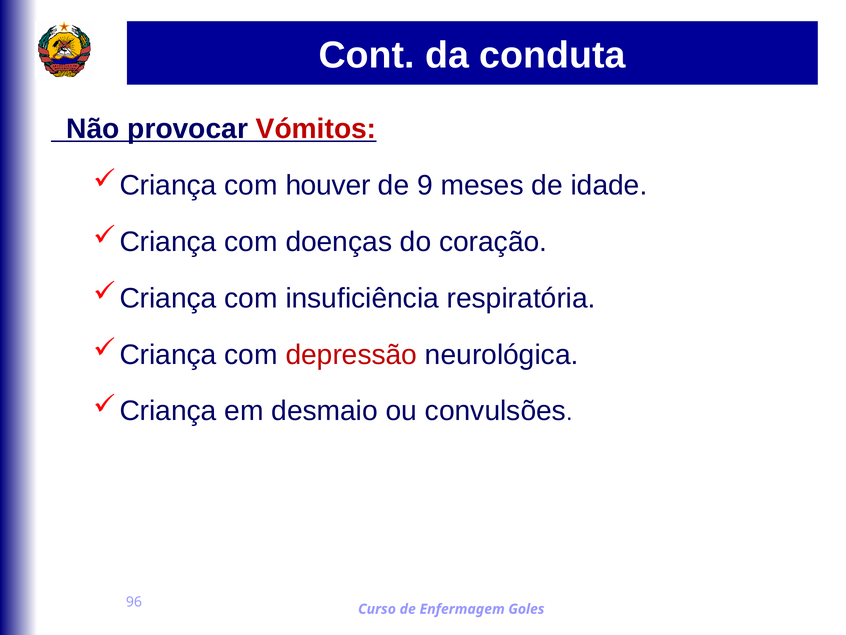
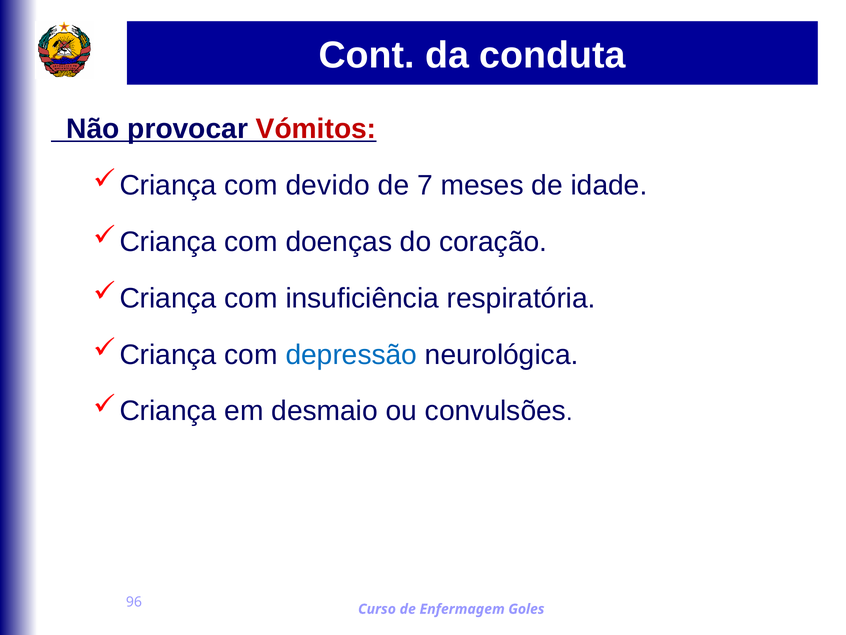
houver: houver -> devido
9: 9 -> 7
depressão colour: red -> blue
